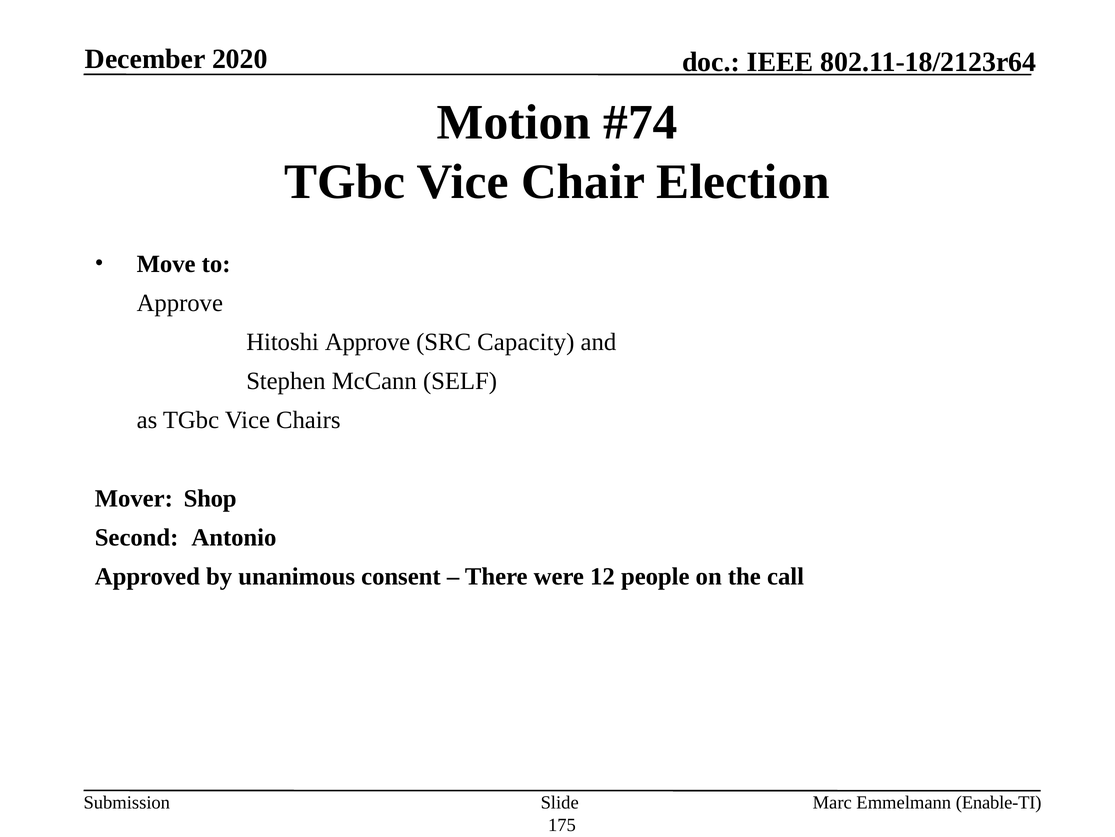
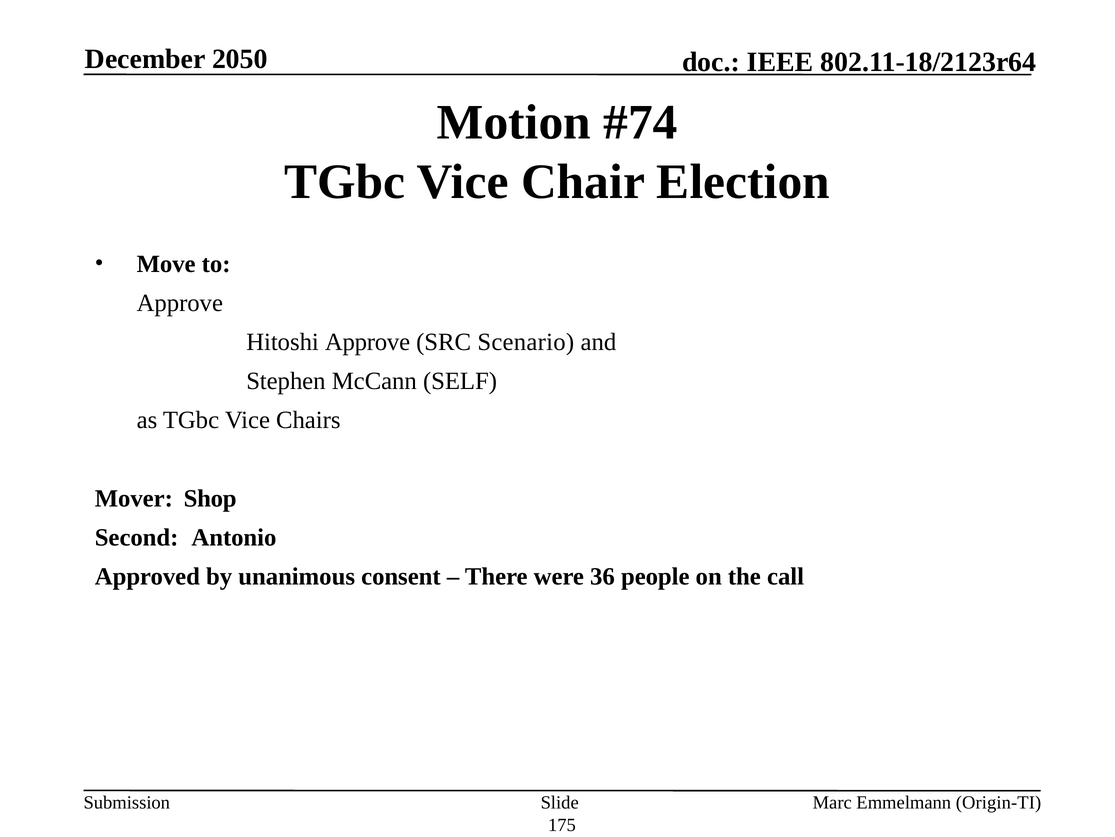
2020: 2020 -> 2050
Capacity: Capacity -> Scenario
12: 12 -> 36
Enable-TI: Enable-TI -> Origin-TI
